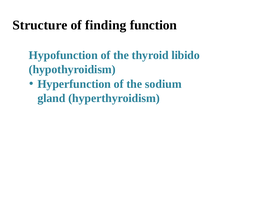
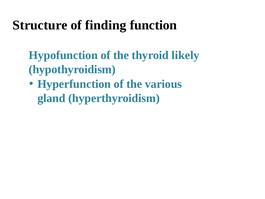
libido: libido -> likely
sodium: sodium -> various
